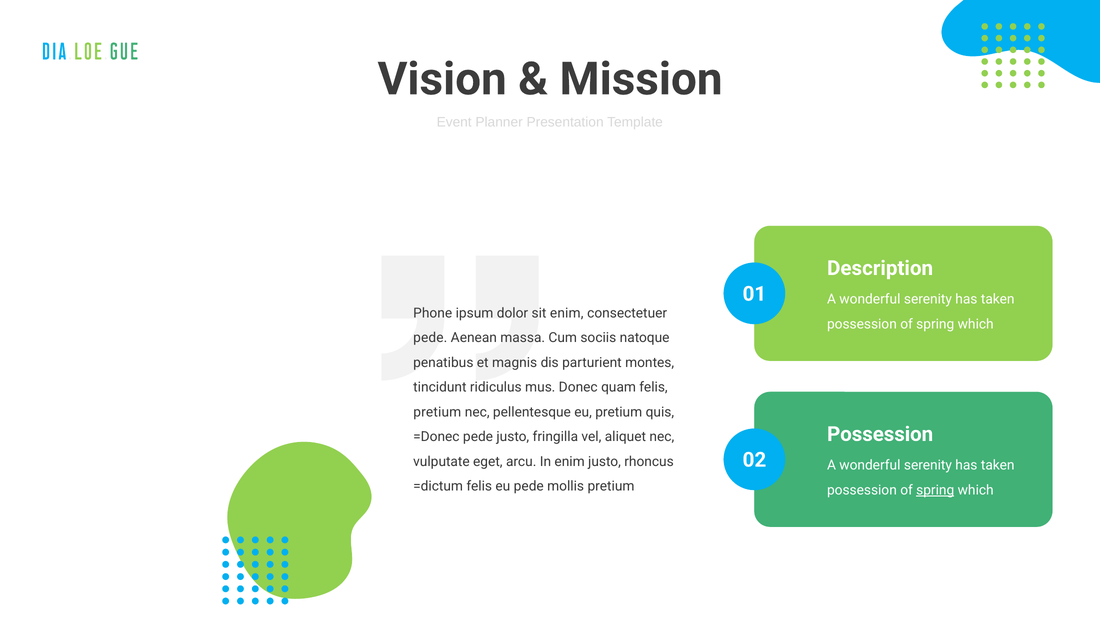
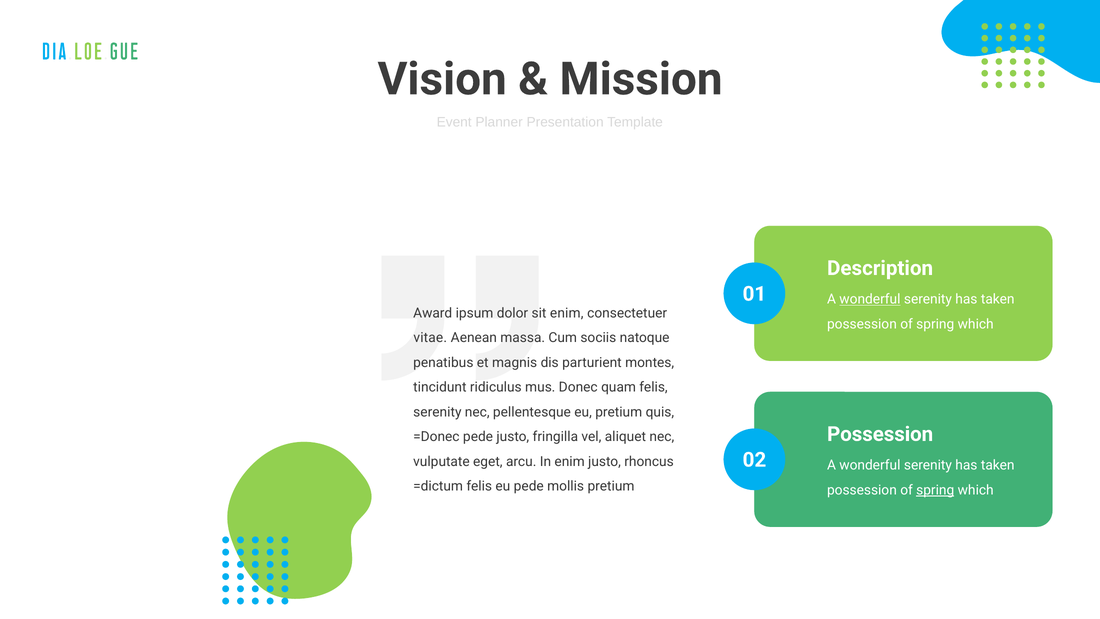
wonderful at (870, 299) underline: none -> present
Phone: Phone -> Award
pede at (430, 338): pede -> vitae
pretium at (437, 412): pretium -> serenity
